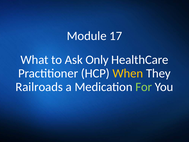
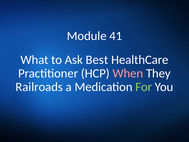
17: 17 -> 41
Only: Only -> Best
When colour: yellow -> pink
